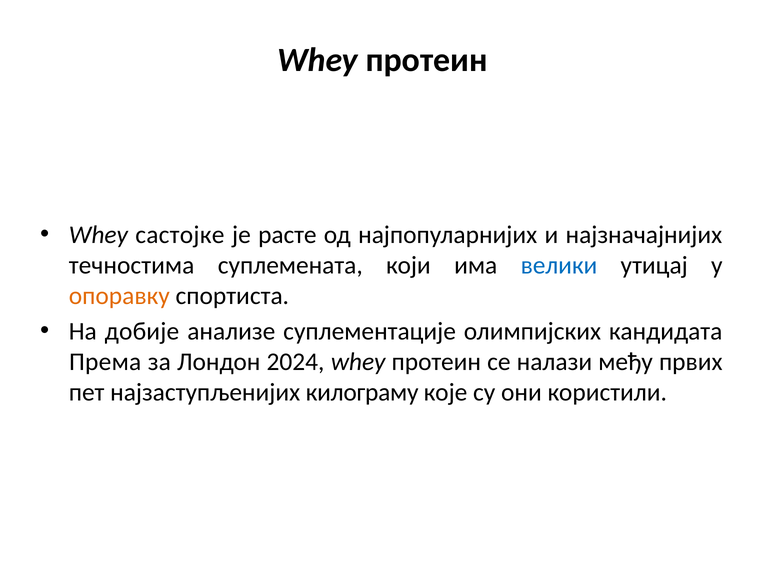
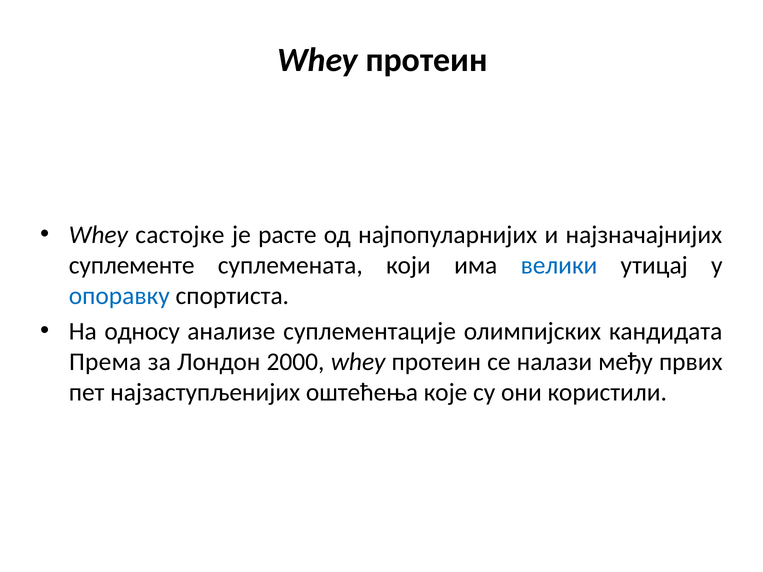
течностима: течностима -> суплементе
опоравку colour: orange -> blue
добије: добије -> односу
2024: 2024 -> 2000
килограму: килограму -> оштећења
